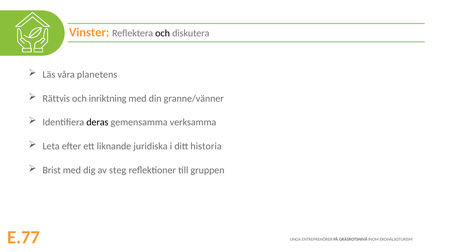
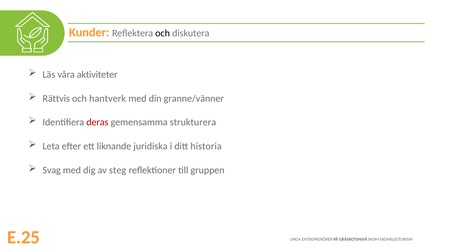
Vinster: Vinster -> Kunder
planetens: planetens -> aktiviteter
inriktning: inriktning -> hantverk
deras colour: black -> red
verksamma: verksamma -> strukturera
Brist: Brist -> Svag
E.77: E.77 -> E.25
